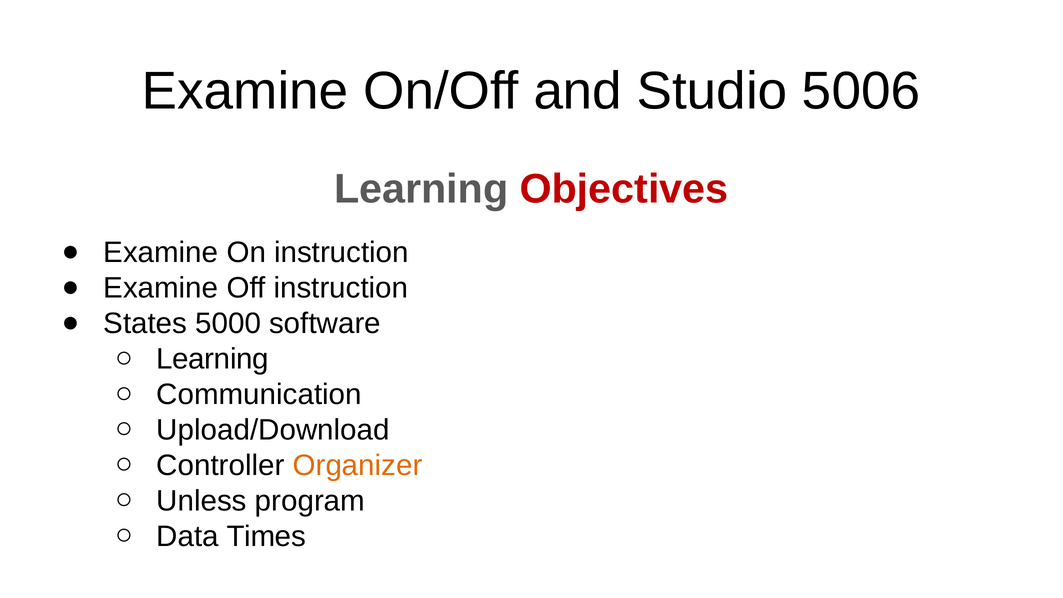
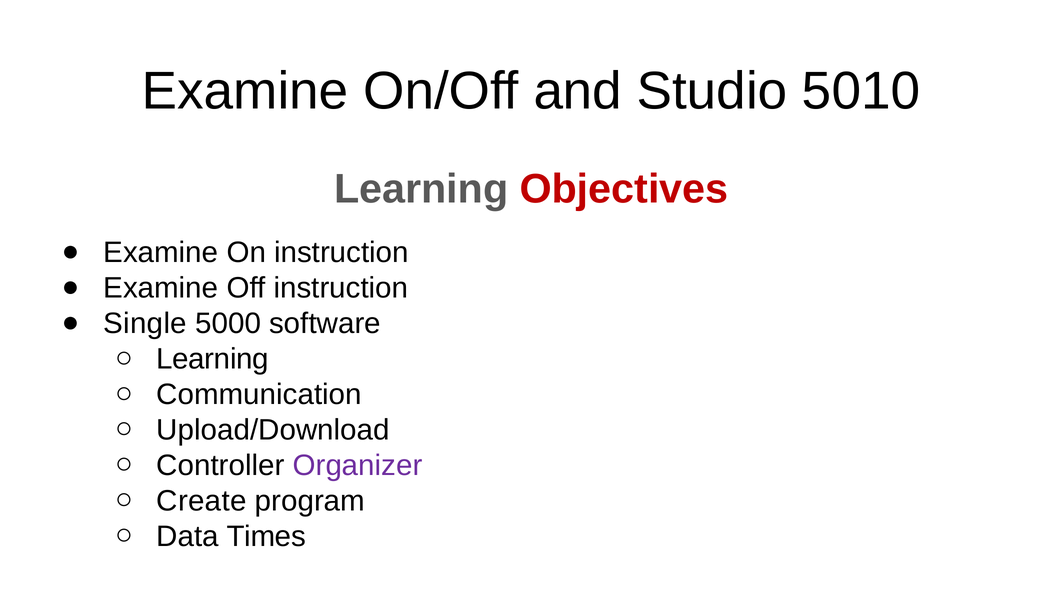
5006: 5006 -> 5010
States: States -> Single
Organizer colour: orange -> purple
Unless: Unless -> Create
